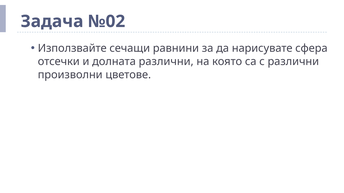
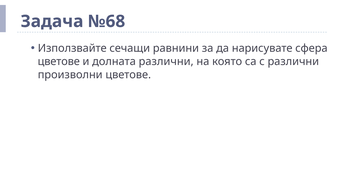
№02: №02 -> №68
отсечки at (59, 62): отсечки -> цветове
